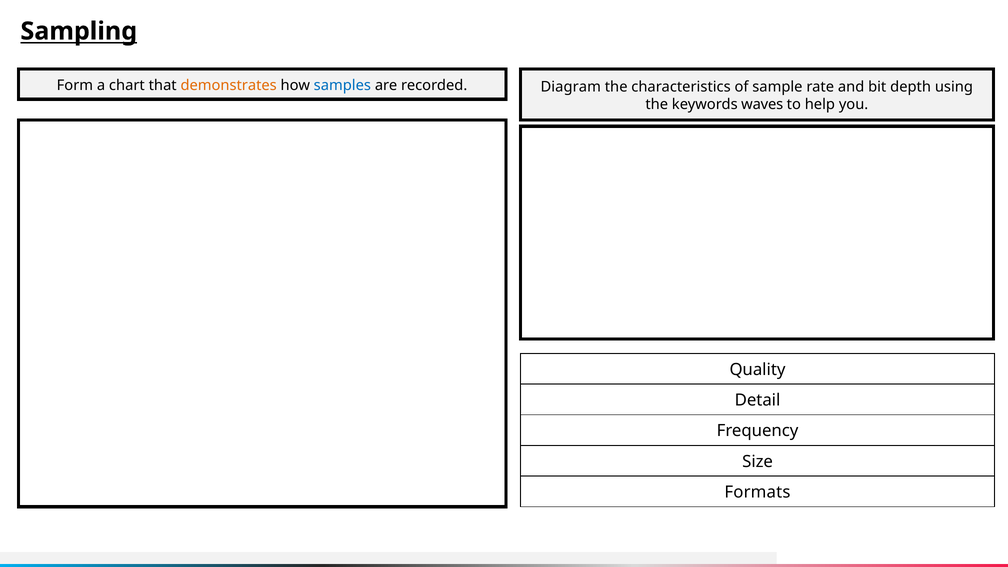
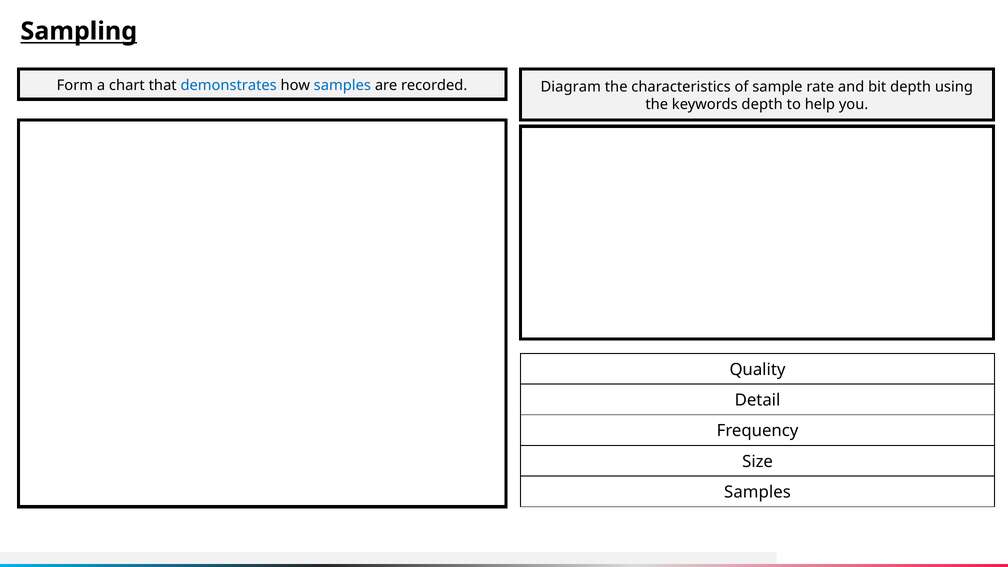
demonstrates colour: orange -> blue
keywords waves: waves -> depth
Formats at (757, 492): Formats -> Samples
